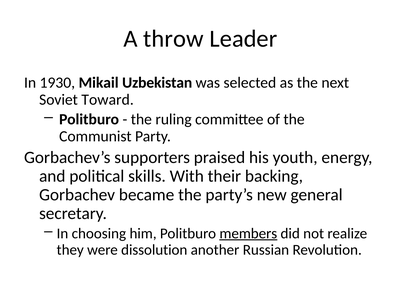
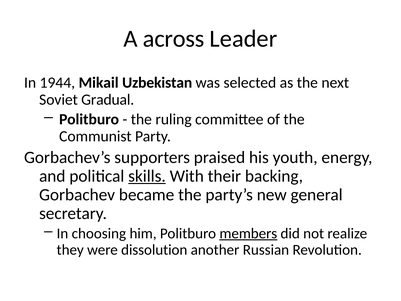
throw: throw -> across
1930: 1930 -> 1944
Toward: Toward -> Gradual
skills underline: none -> present
